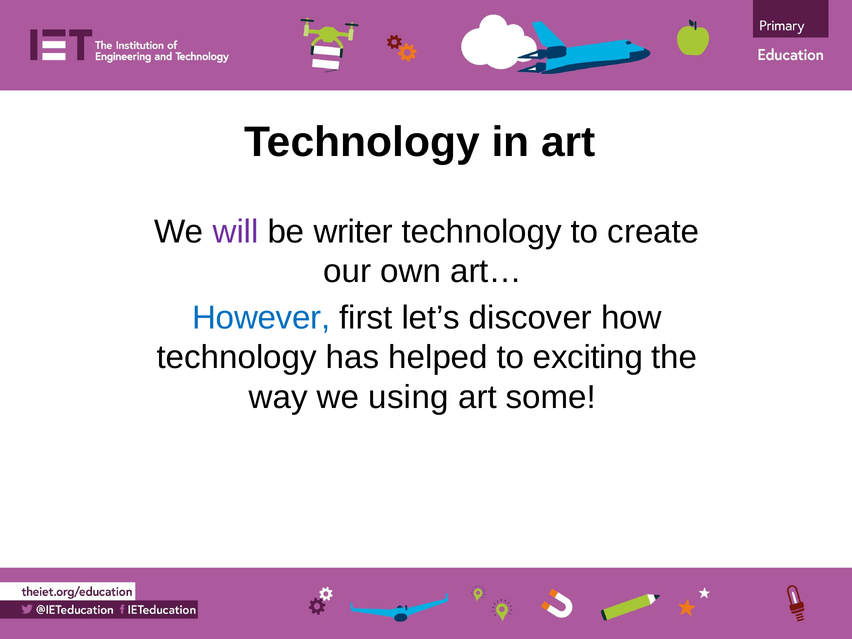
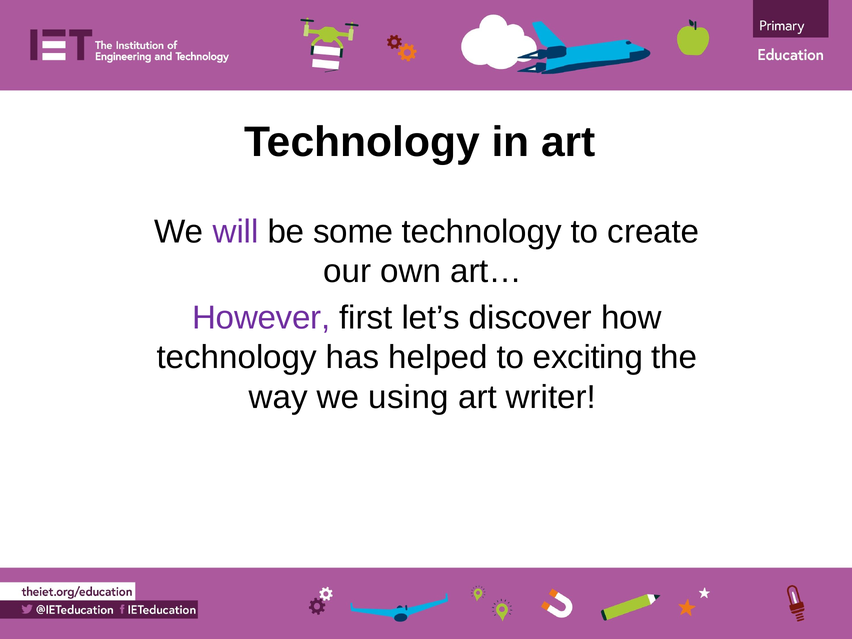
writer: writer -> some
However colour: blue -> purple
some: some -> writer
